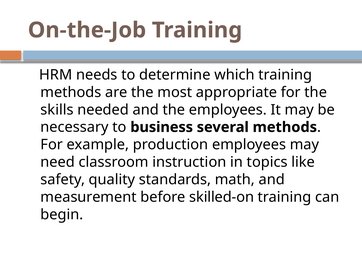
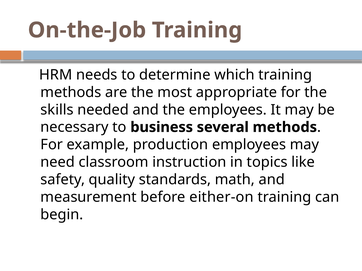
skilled-on: skilled-on -> either-on
